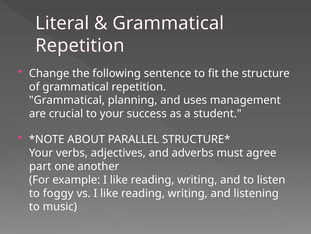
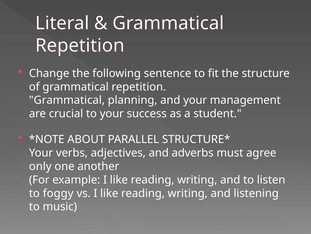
and uses: uses -> your
part: part -> only
